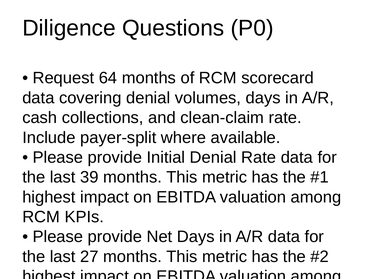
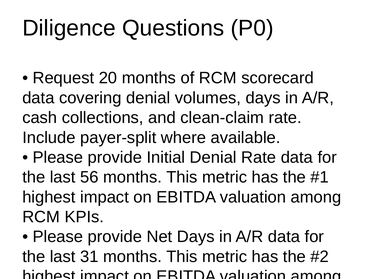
64: 64 -> 20
39: 39 -> 56
27: 27 -> 31
